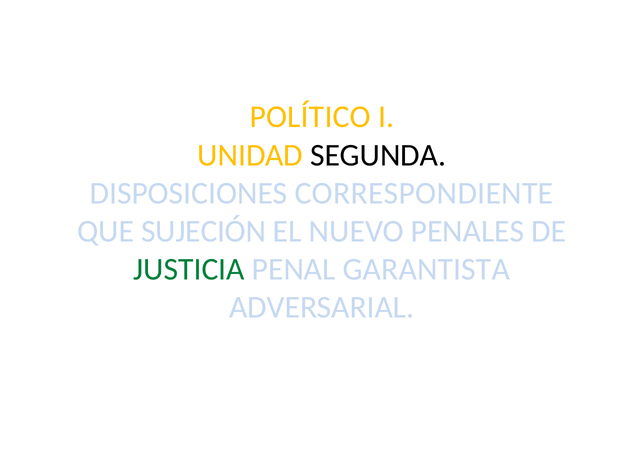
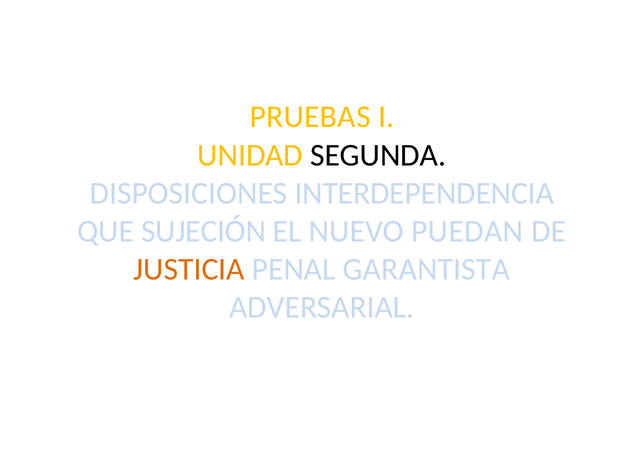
POLÍTICO: POLÍTICO -> PRUEBAS
CORRESPONDIENTE: CORRESPONDIENTE -> INTERDEPENDENCIA
PENALES: PENALES -> PUEDAN
JUSTICIA colour: green -> orange
